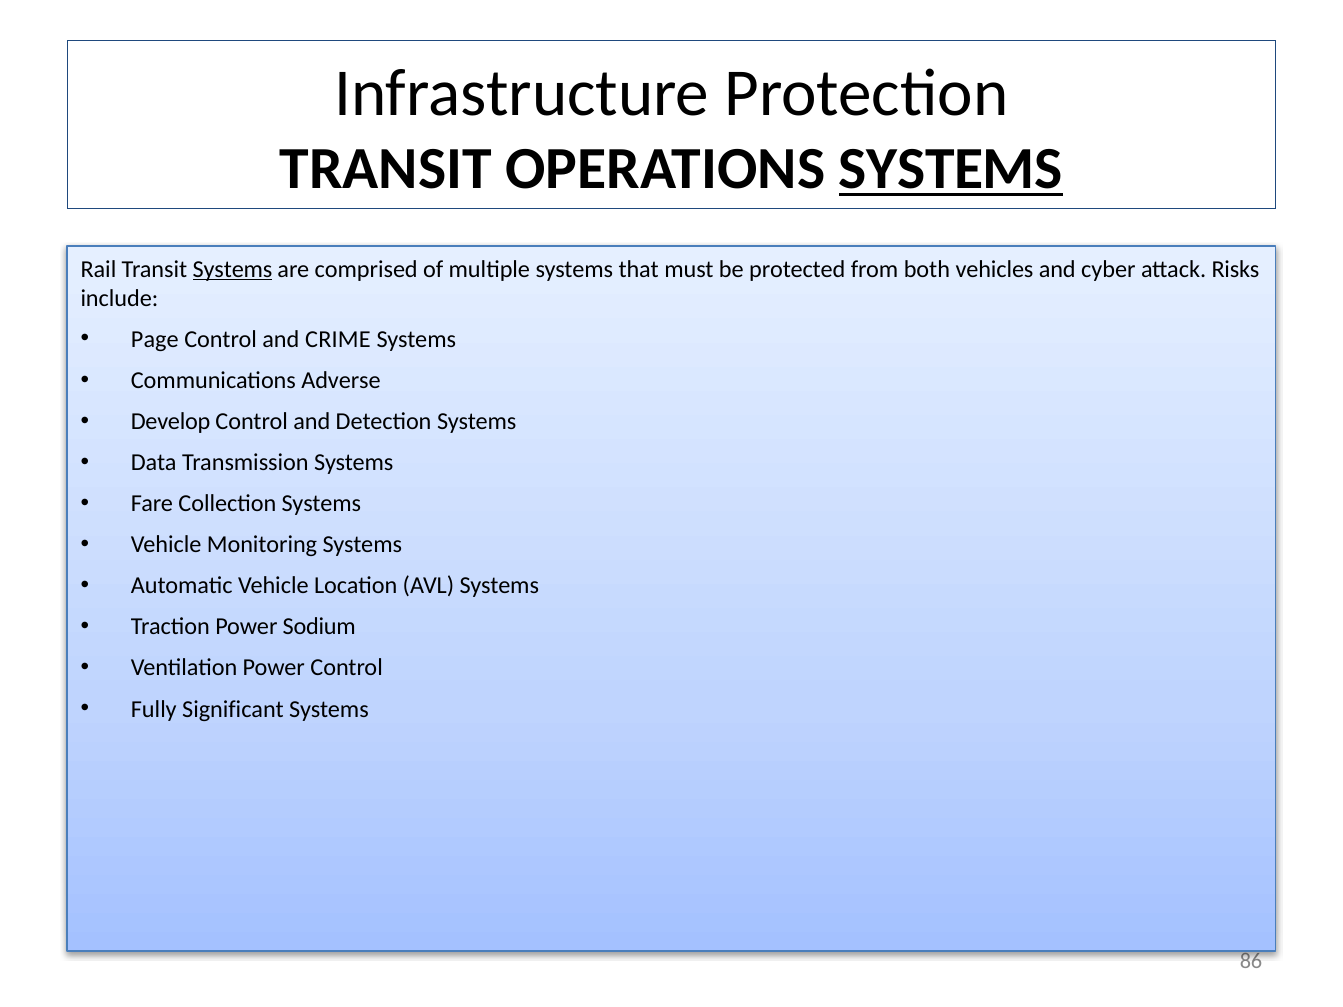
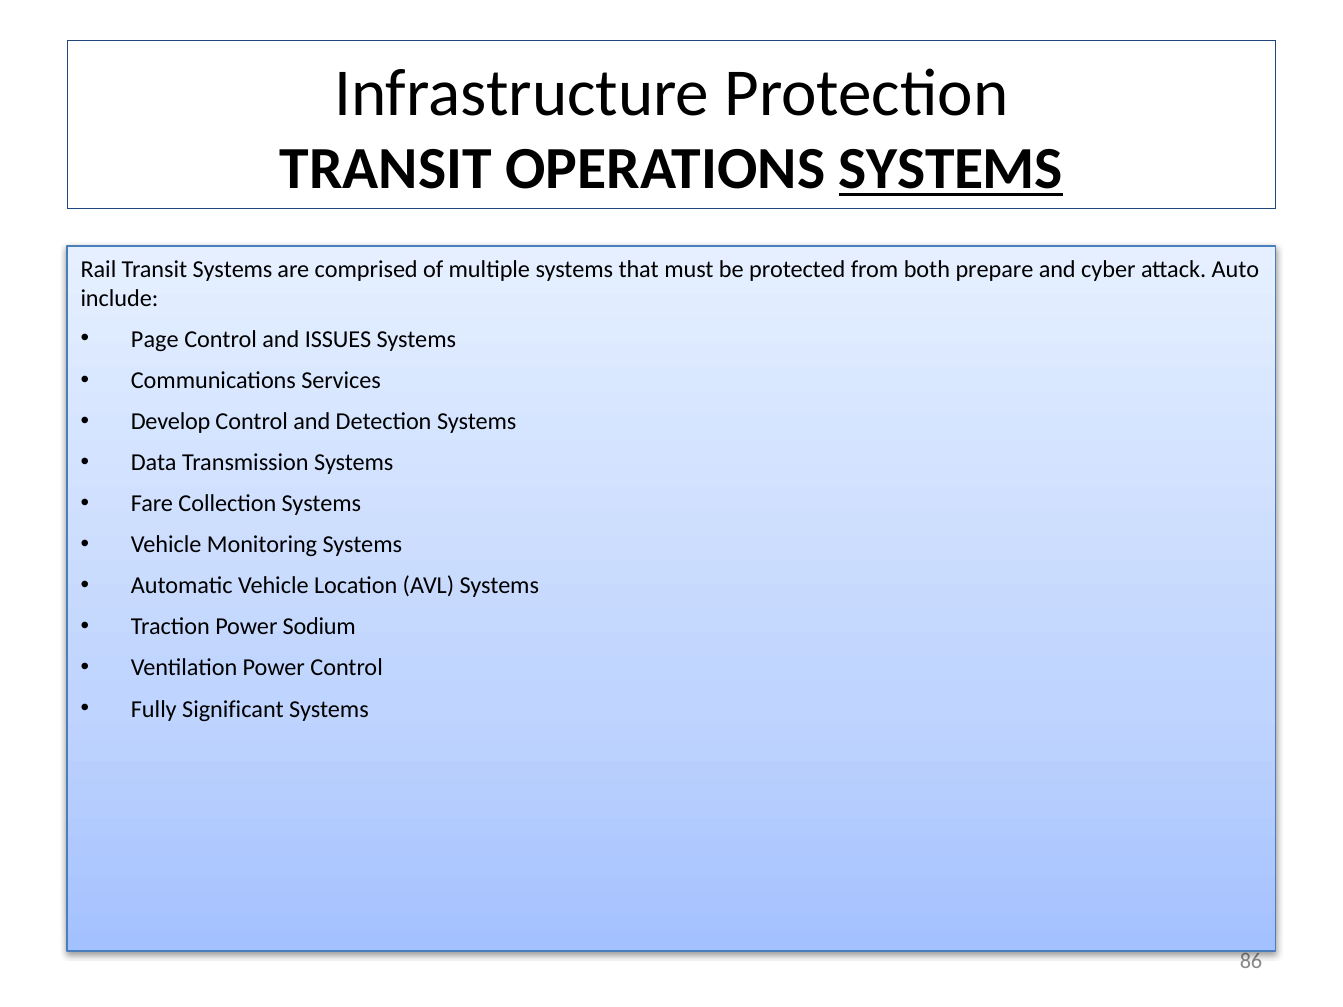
Systems at (233, 269) underline: present -> none
vehicles: vehicles -> prepare
Risks: Risks -> Auto
CRIME: CRIME -> ISSUES
Adverse: Adverse -> Services
